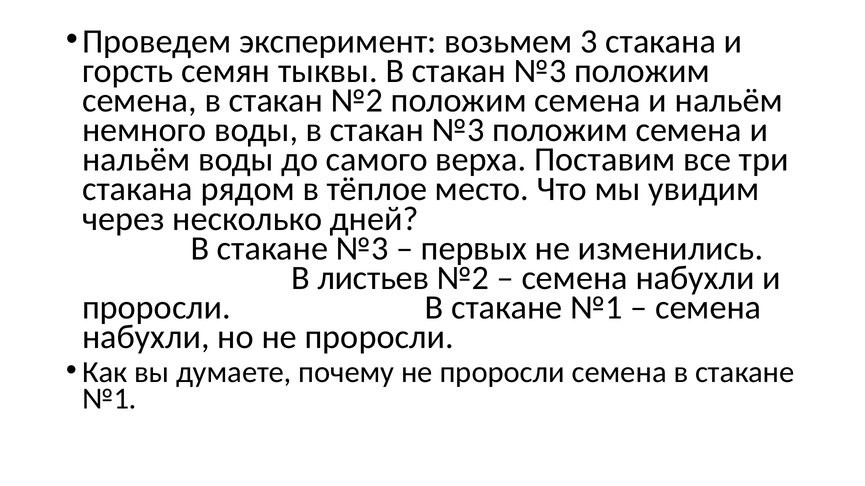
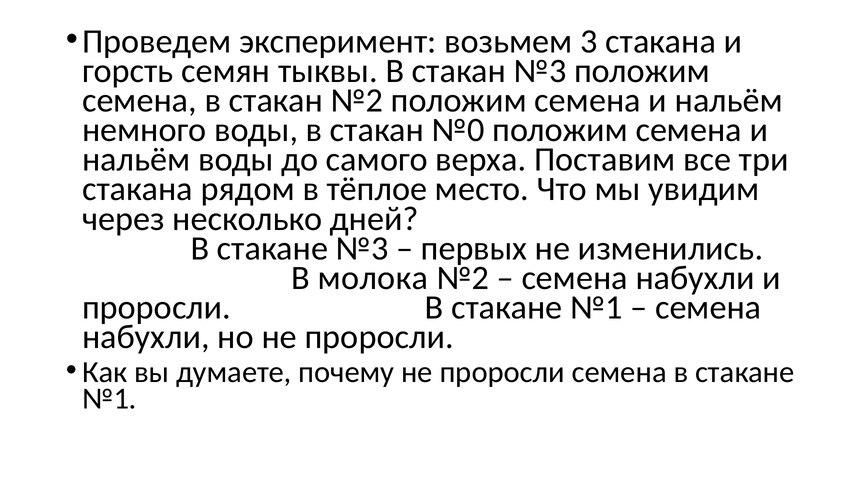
воды в стакан №3: №3 -> №0
листьев: листьев -> молока
